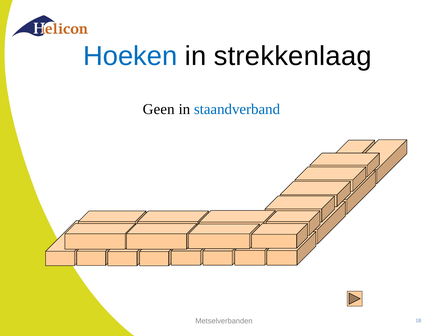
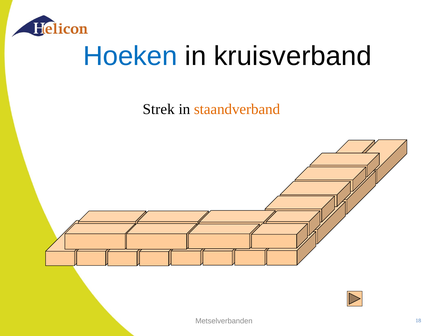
strekkenlaag: strekkenlaag -> kruisverband
Geen: Geen -> Strek
staandverband colour: blue -> orange
